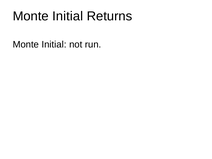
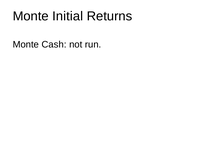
Initial at (54, 44): Initial -> Cash
